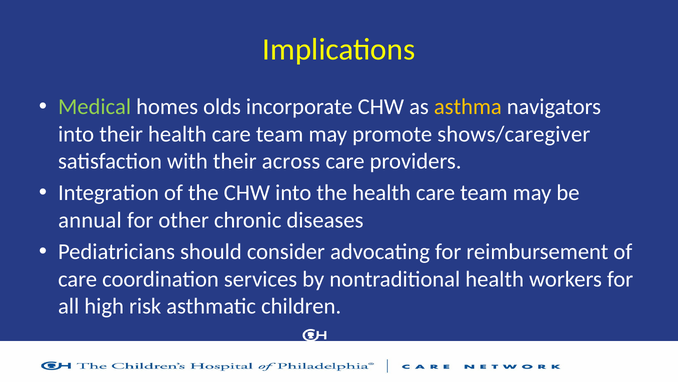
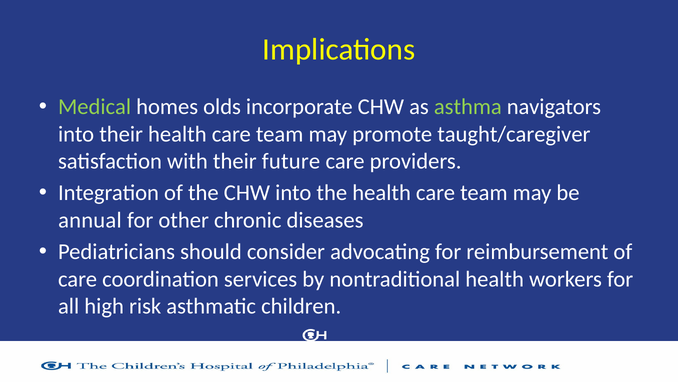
asthma colour: yellow -> light green
shows/caregiver: shows/caregiver -> taught/caregiver
across: across -> future
